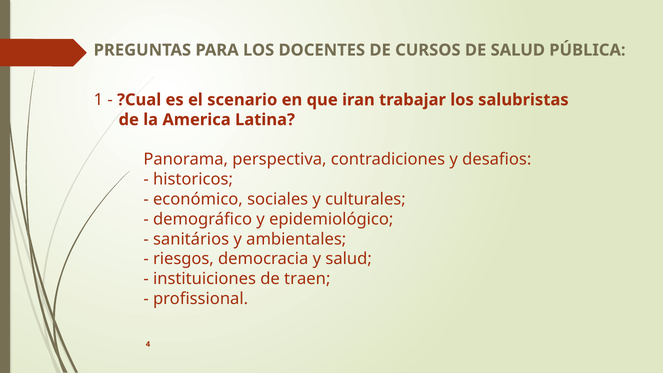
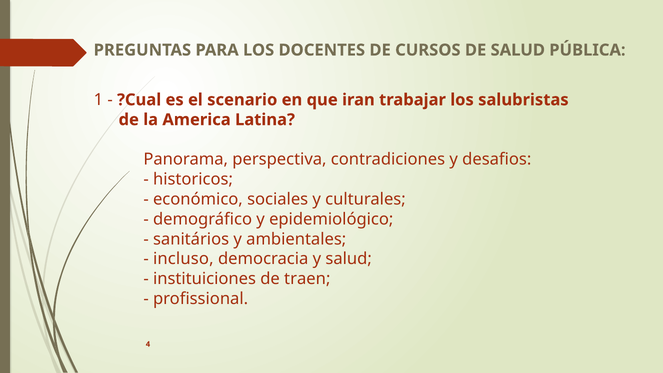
riesgos: riesgos -> incluso
